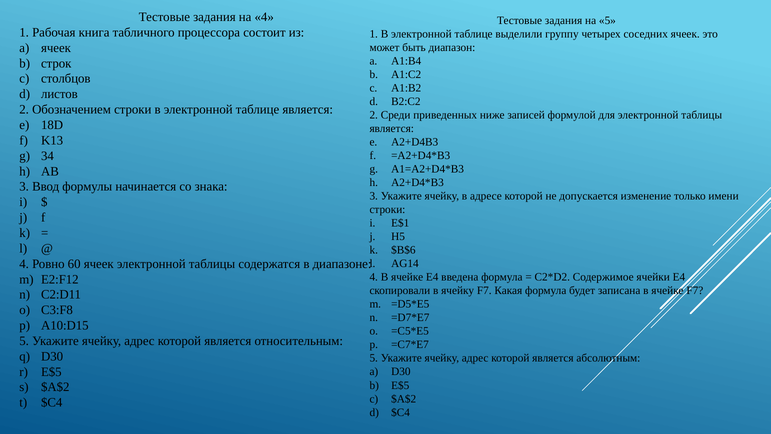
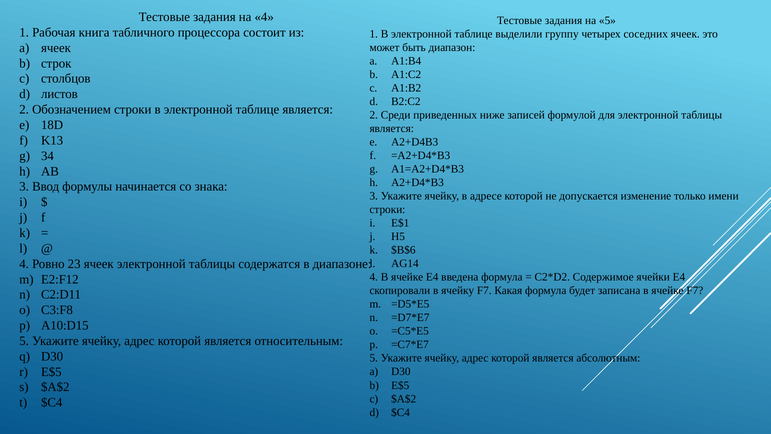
60: 60 -> 23
